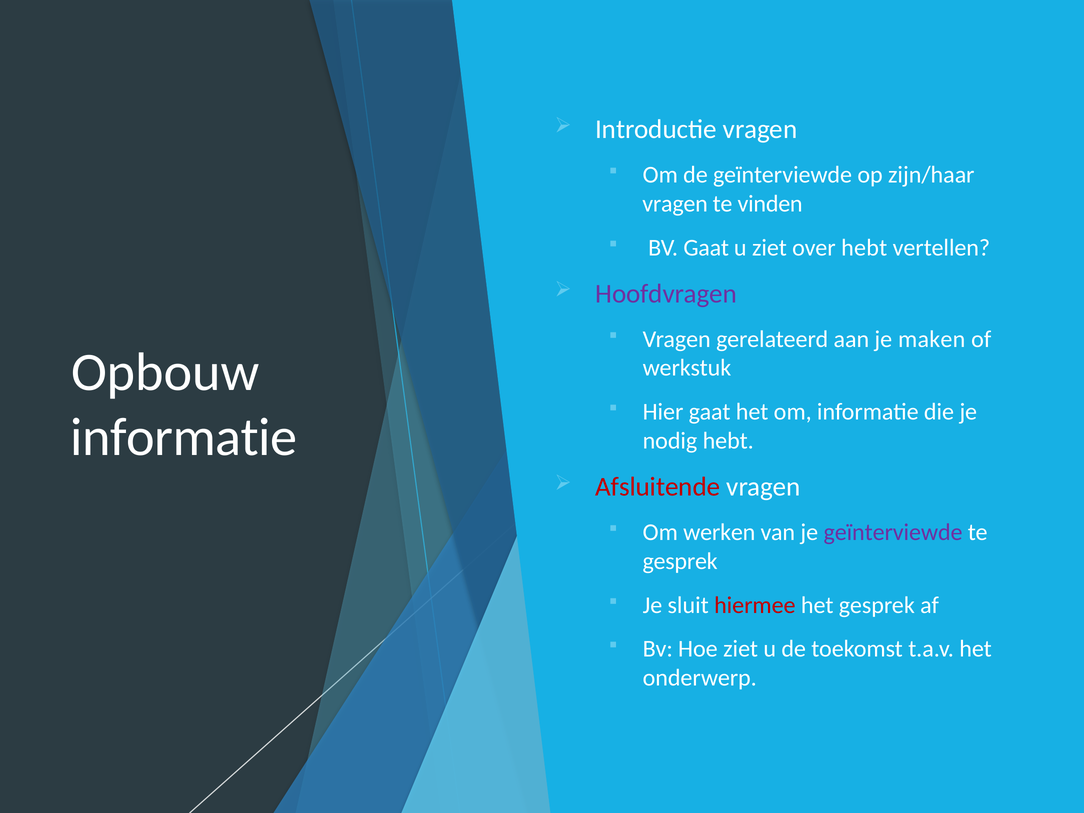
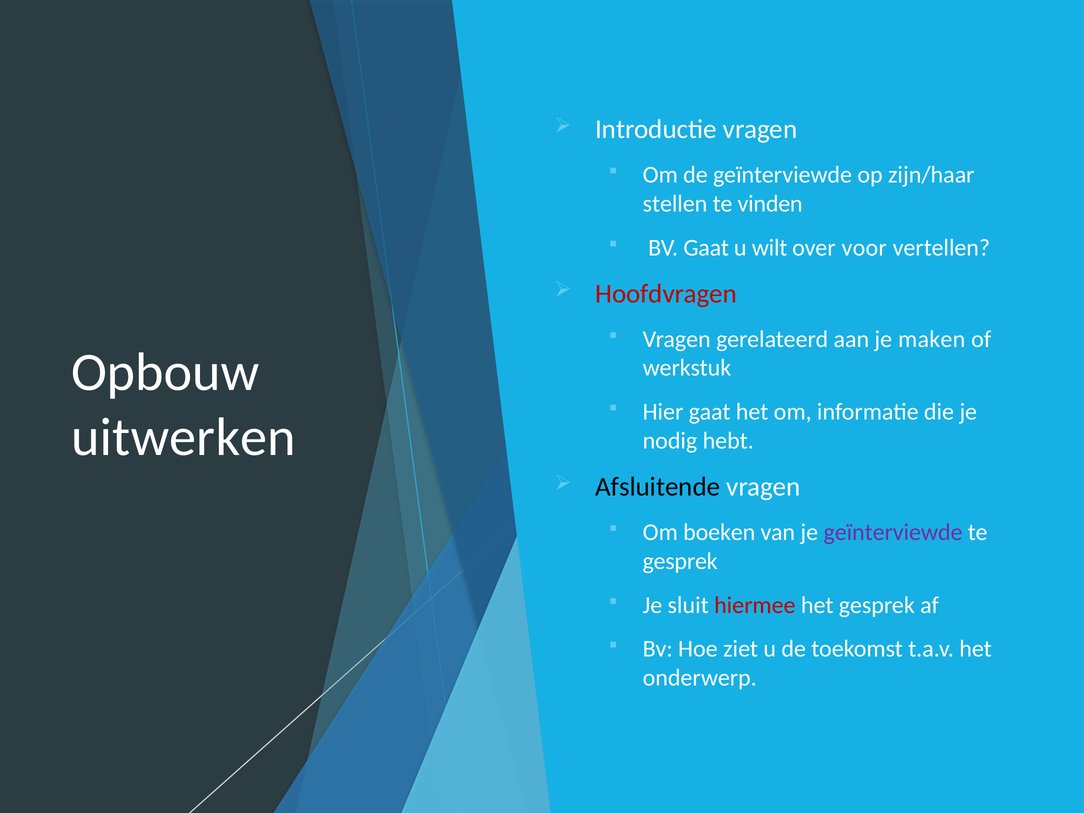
vragen at (675, 204): vragen -> stellen
u ziet: ziet -> wilt
over hebt: hebt -> voor
Hoofdvragen colour: purple -> red
informatie at (184, 437): informatie -> uitwerken
Afsluitende colour: red -> black
werken: werken -> boeken
